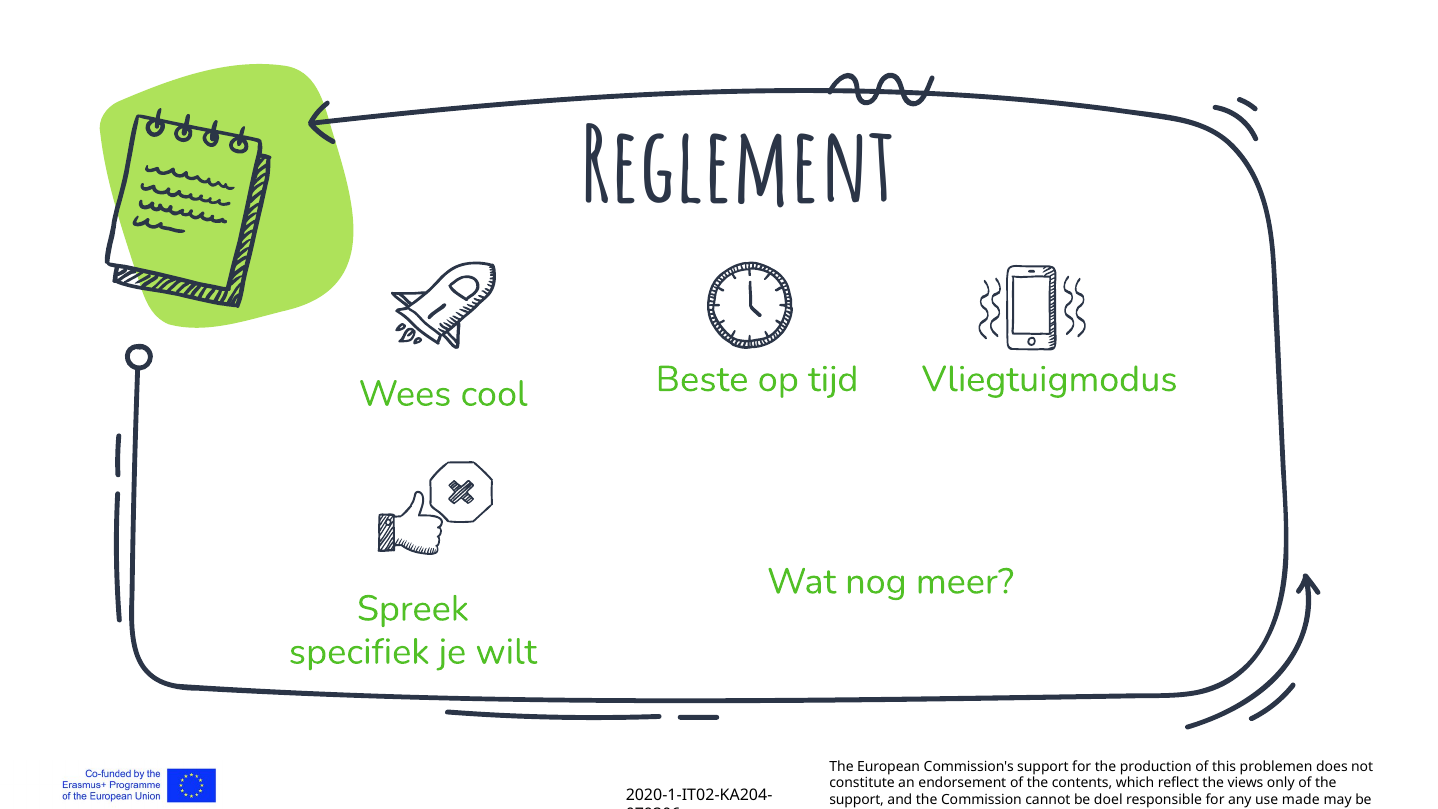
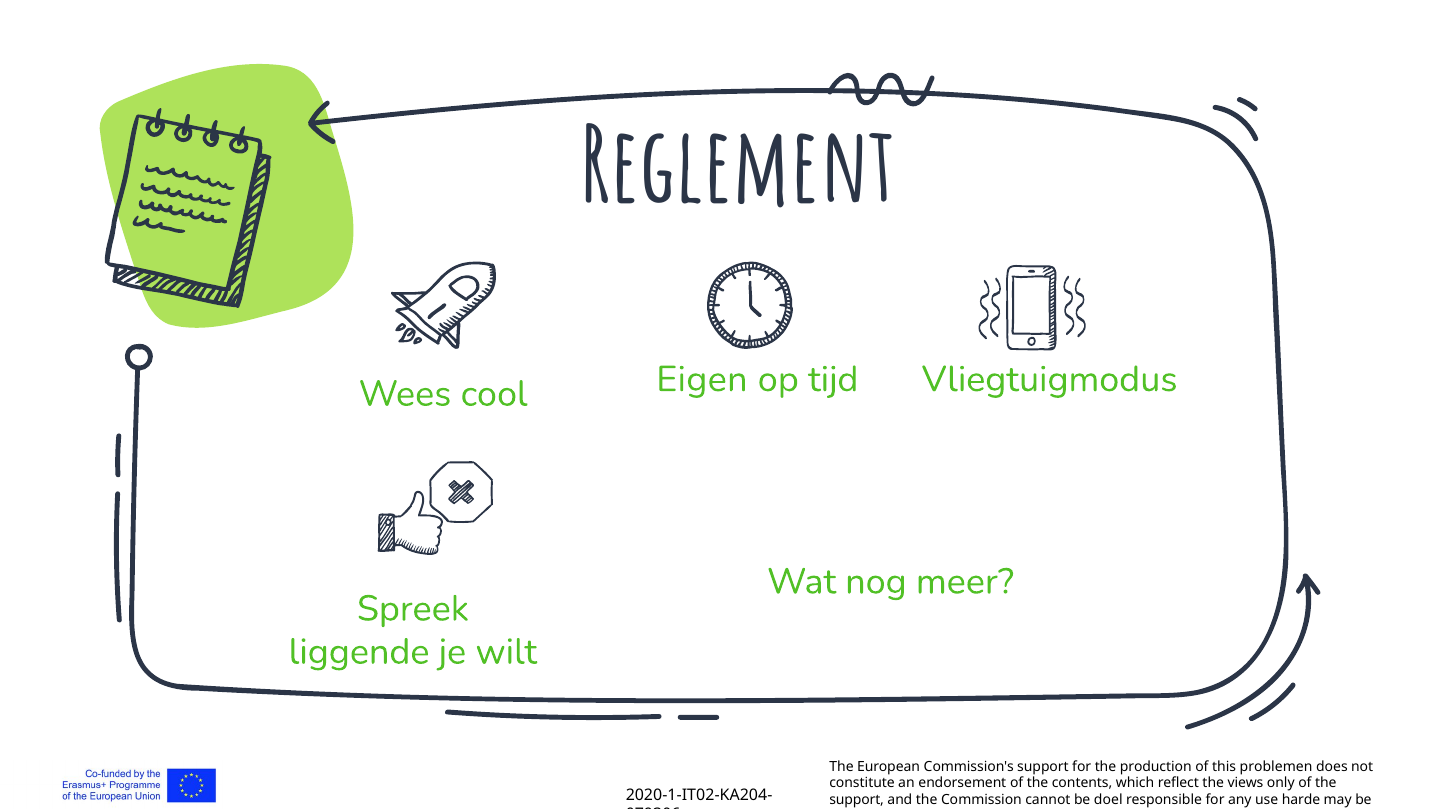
Beste: Beste -> Eigen
specifiek: specifiek -> liggende
use made: made -> harde
